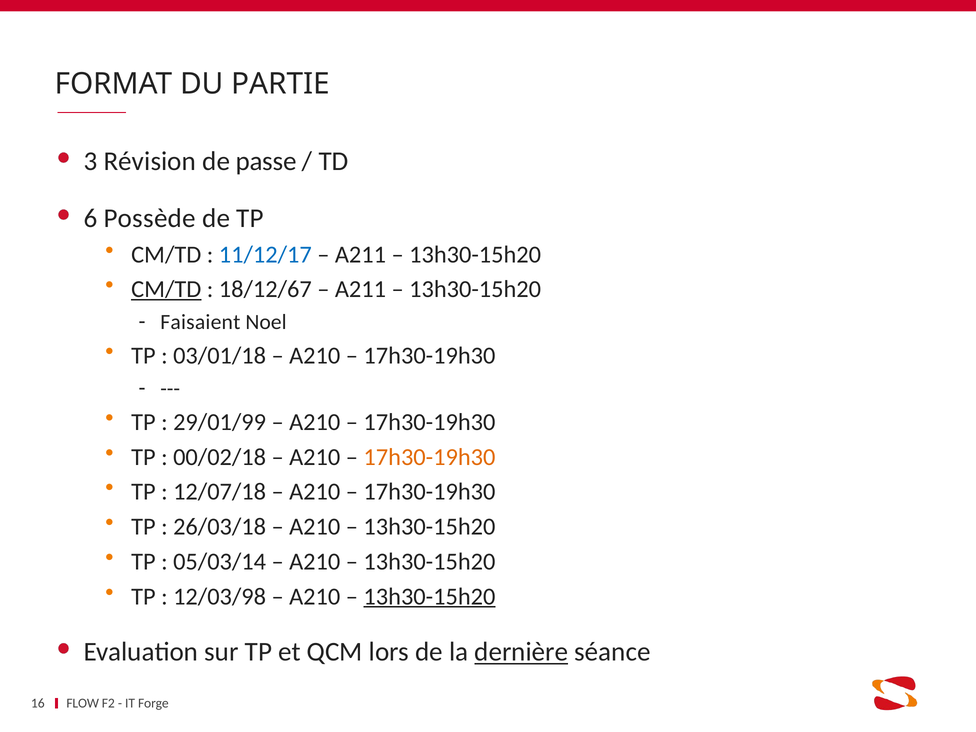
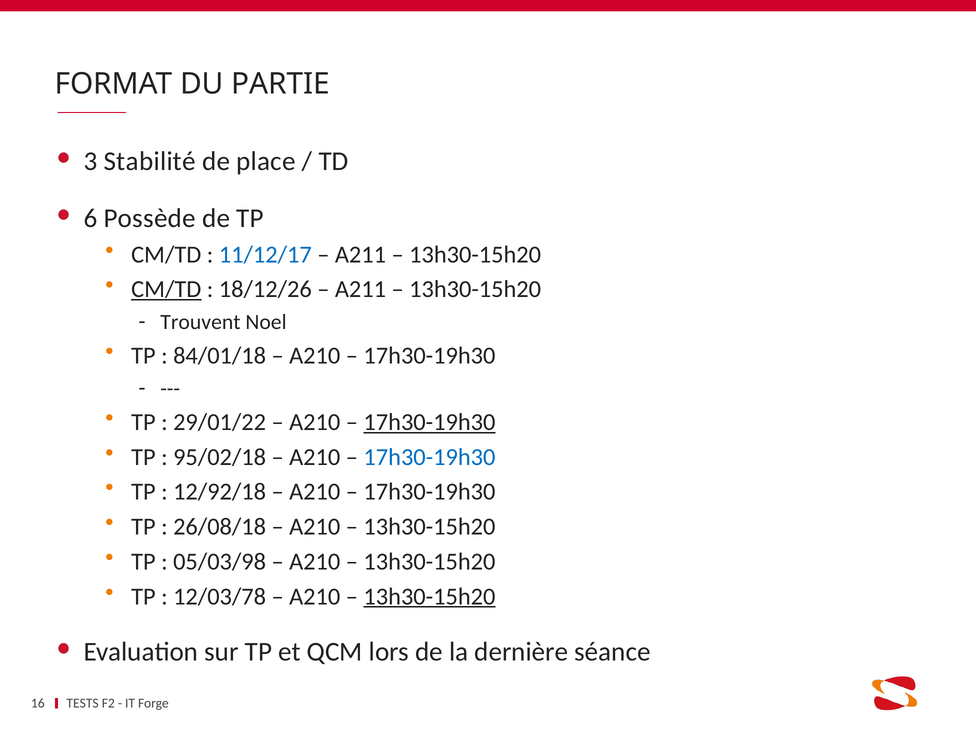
Révision: Révision -> Stabilité
passe: passe -> place
18/12/67: 18/12/67 -> 18/12/26
Faisaient: Faisaient -> Trouvent
03/01/18: 03/01/18 -> 84/01/18
29/01/99: 29/01/99 -> 29/01/22
17h30-19h30 at (429, 422) underline: none -> present
00/02/18: 00/02/18 -> 95/02/18
17h30-19h30 at (429, 457) colour: orange -> blue
12/07/18: 12/07/18 -> 12/92/18
26/03/18: 26/03/18 -> 26/08/18
05/03/14: 05/03/14 -> 05/03/98
12/03/98: 12/03/98 -> 12/03/78
dernière underline: present -> none
FLOW: FLOW -> TESTS
